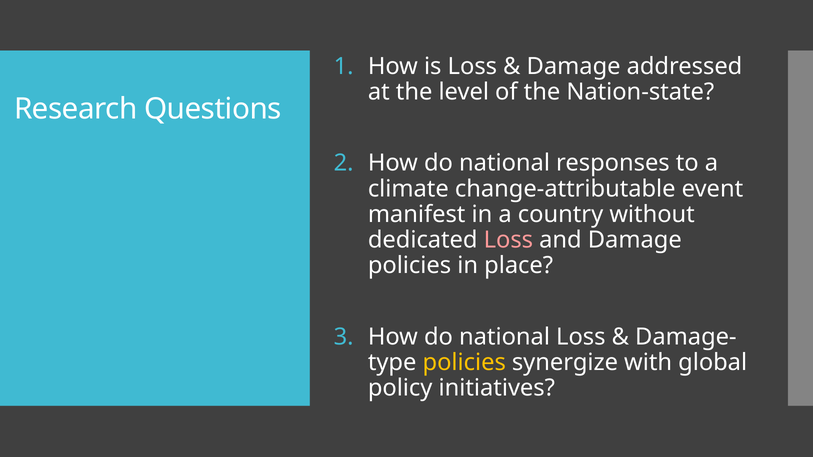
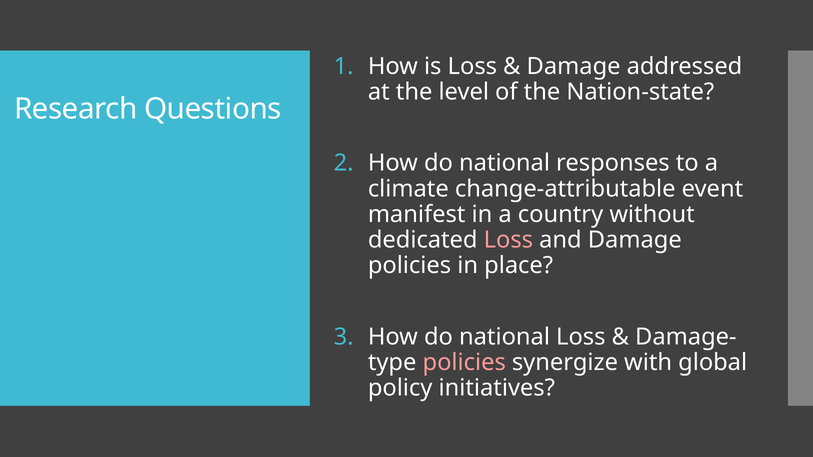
policies at (464, 363) colour: yellow -> pink
